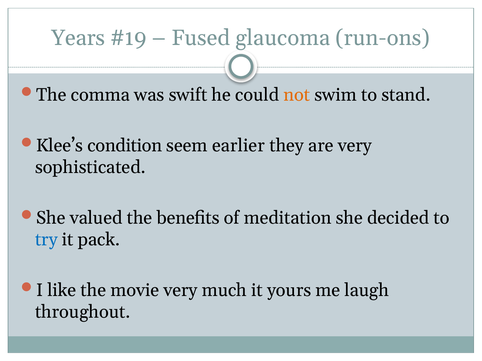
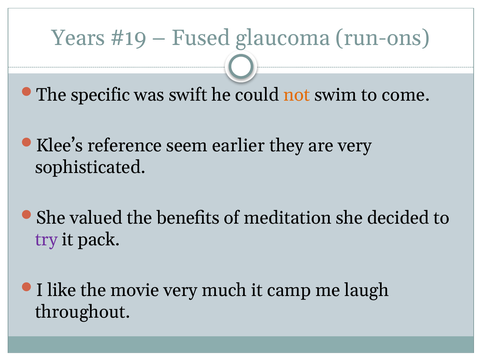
comma: comma -> specific
stand: stand -> come
condition: condition -> reference
try colour: blue -> purple
yours: yours -> camp
